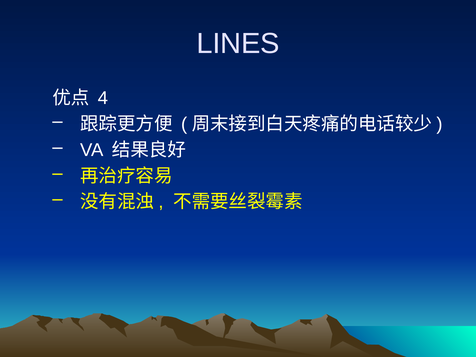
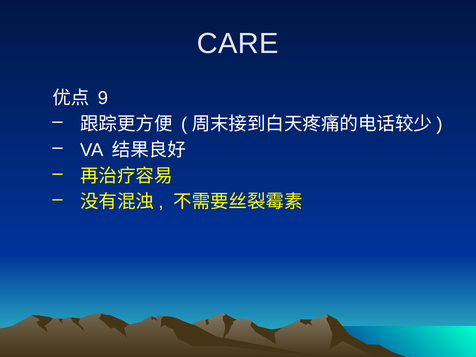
LINES: LINES -> CARE
4: 4 -> 9
